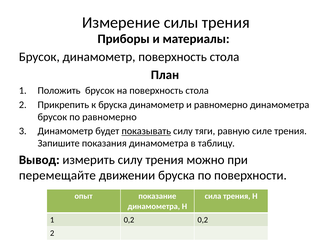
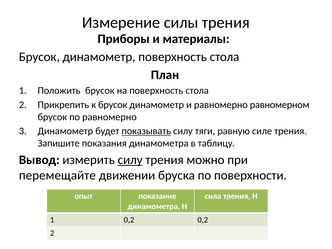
к бруска: бруска -> брусок
равномерно динамометра: динамометра -> равномерном
силу at (130, 160) underline: none -> present
